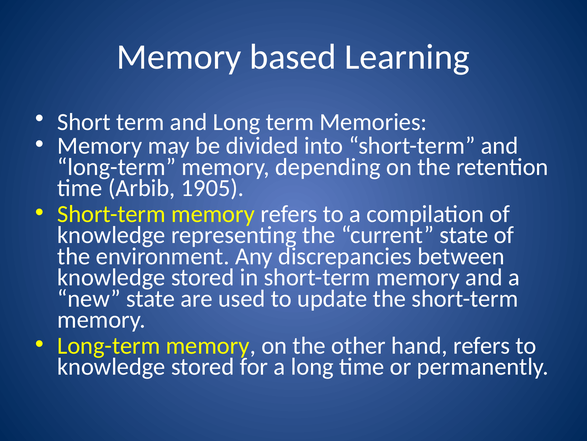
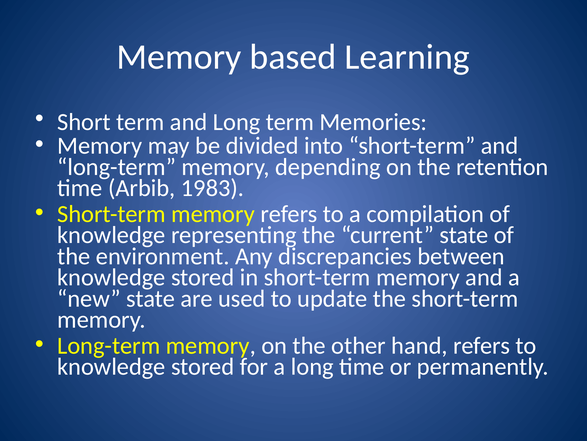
1905: 1905 -> 1983
